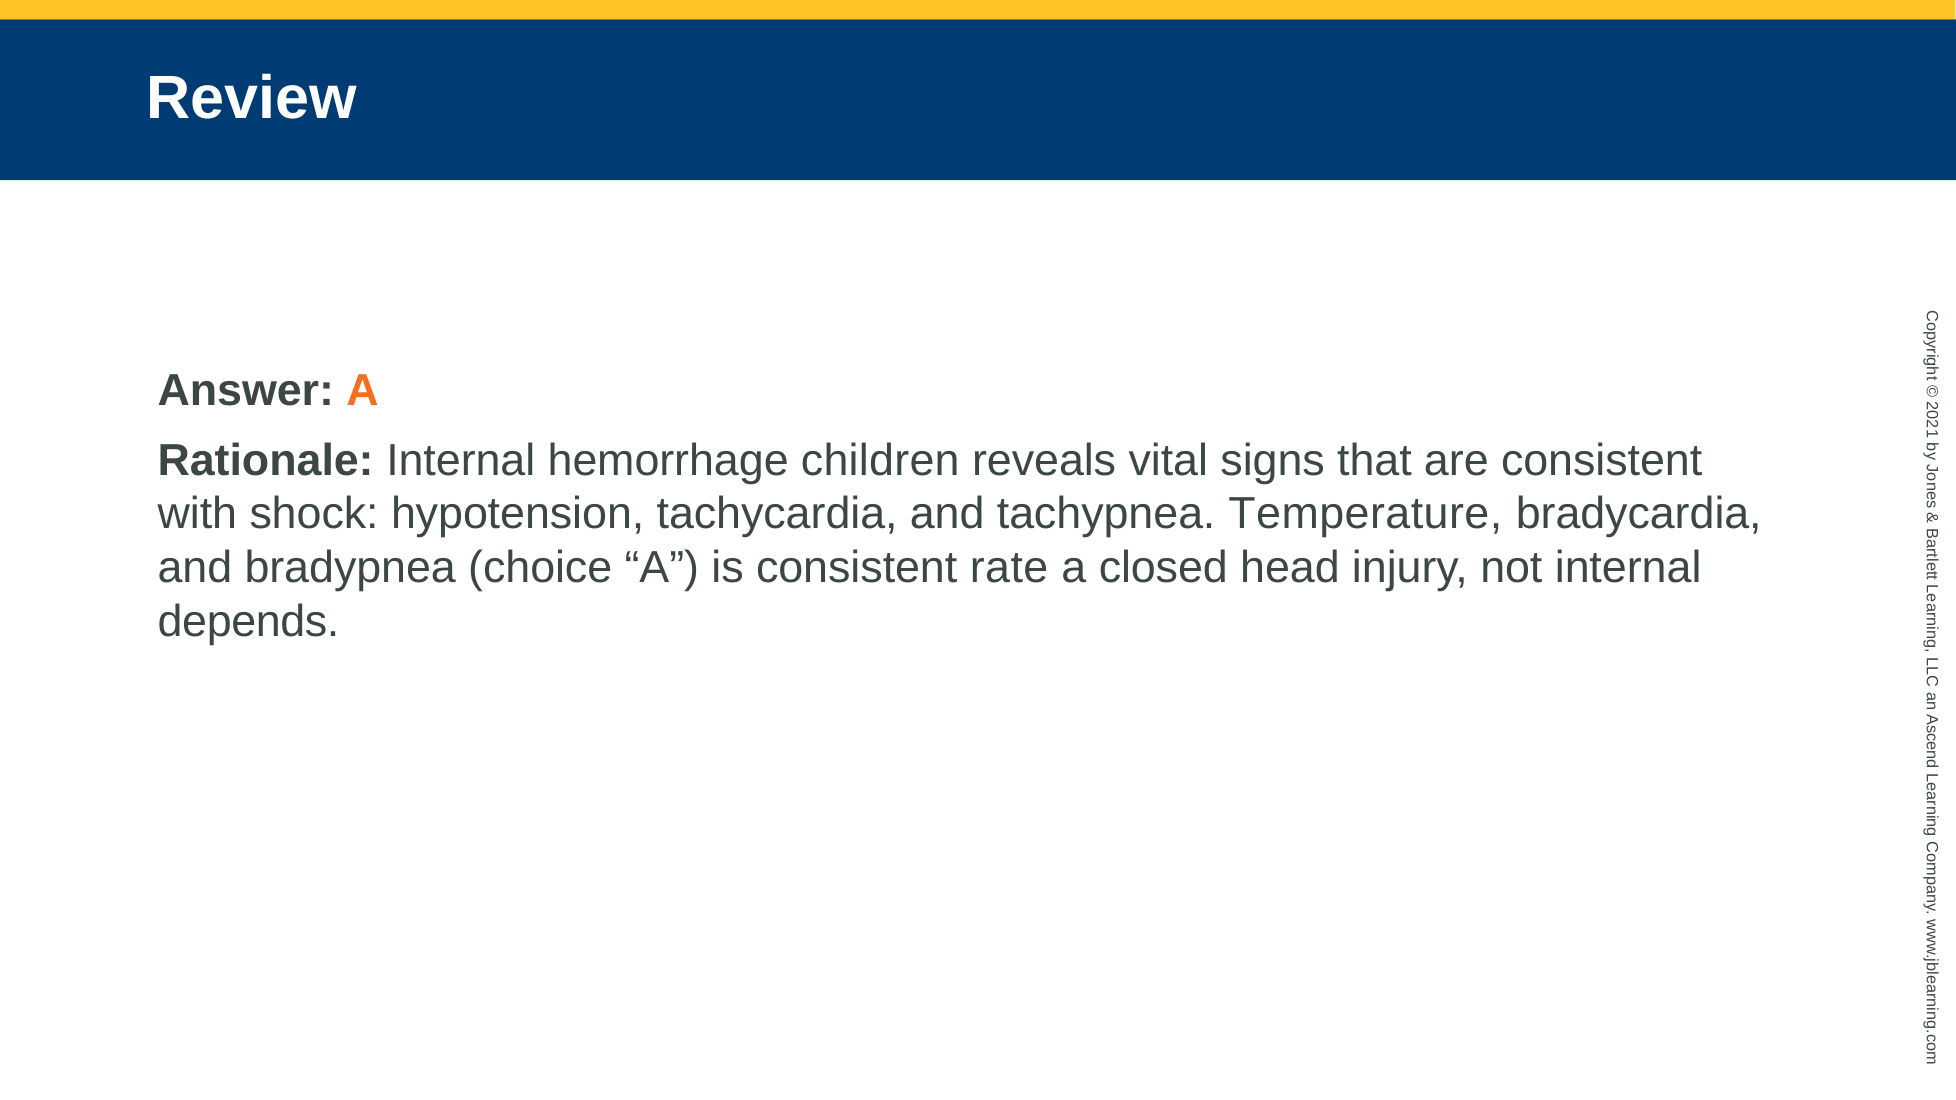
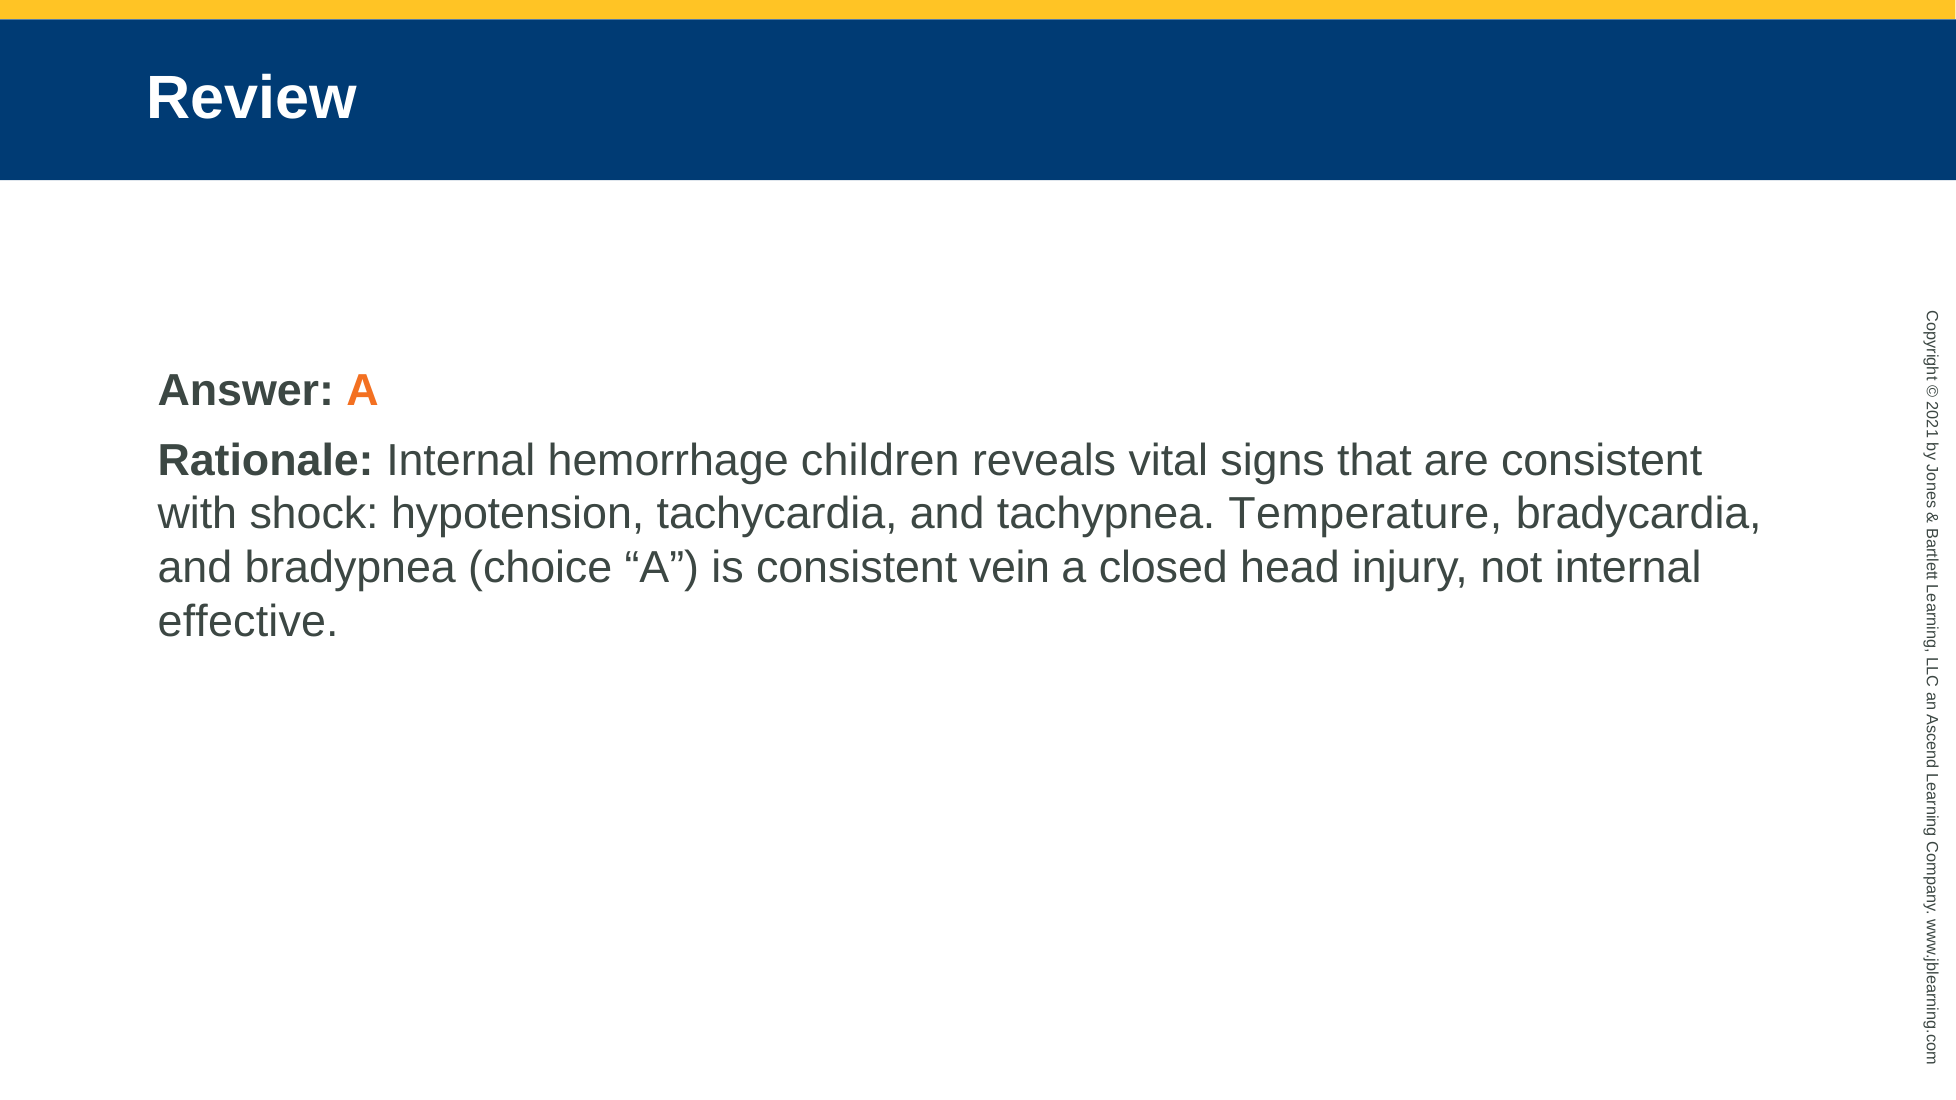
rate: rate -> vein
depends: depends -> effective
